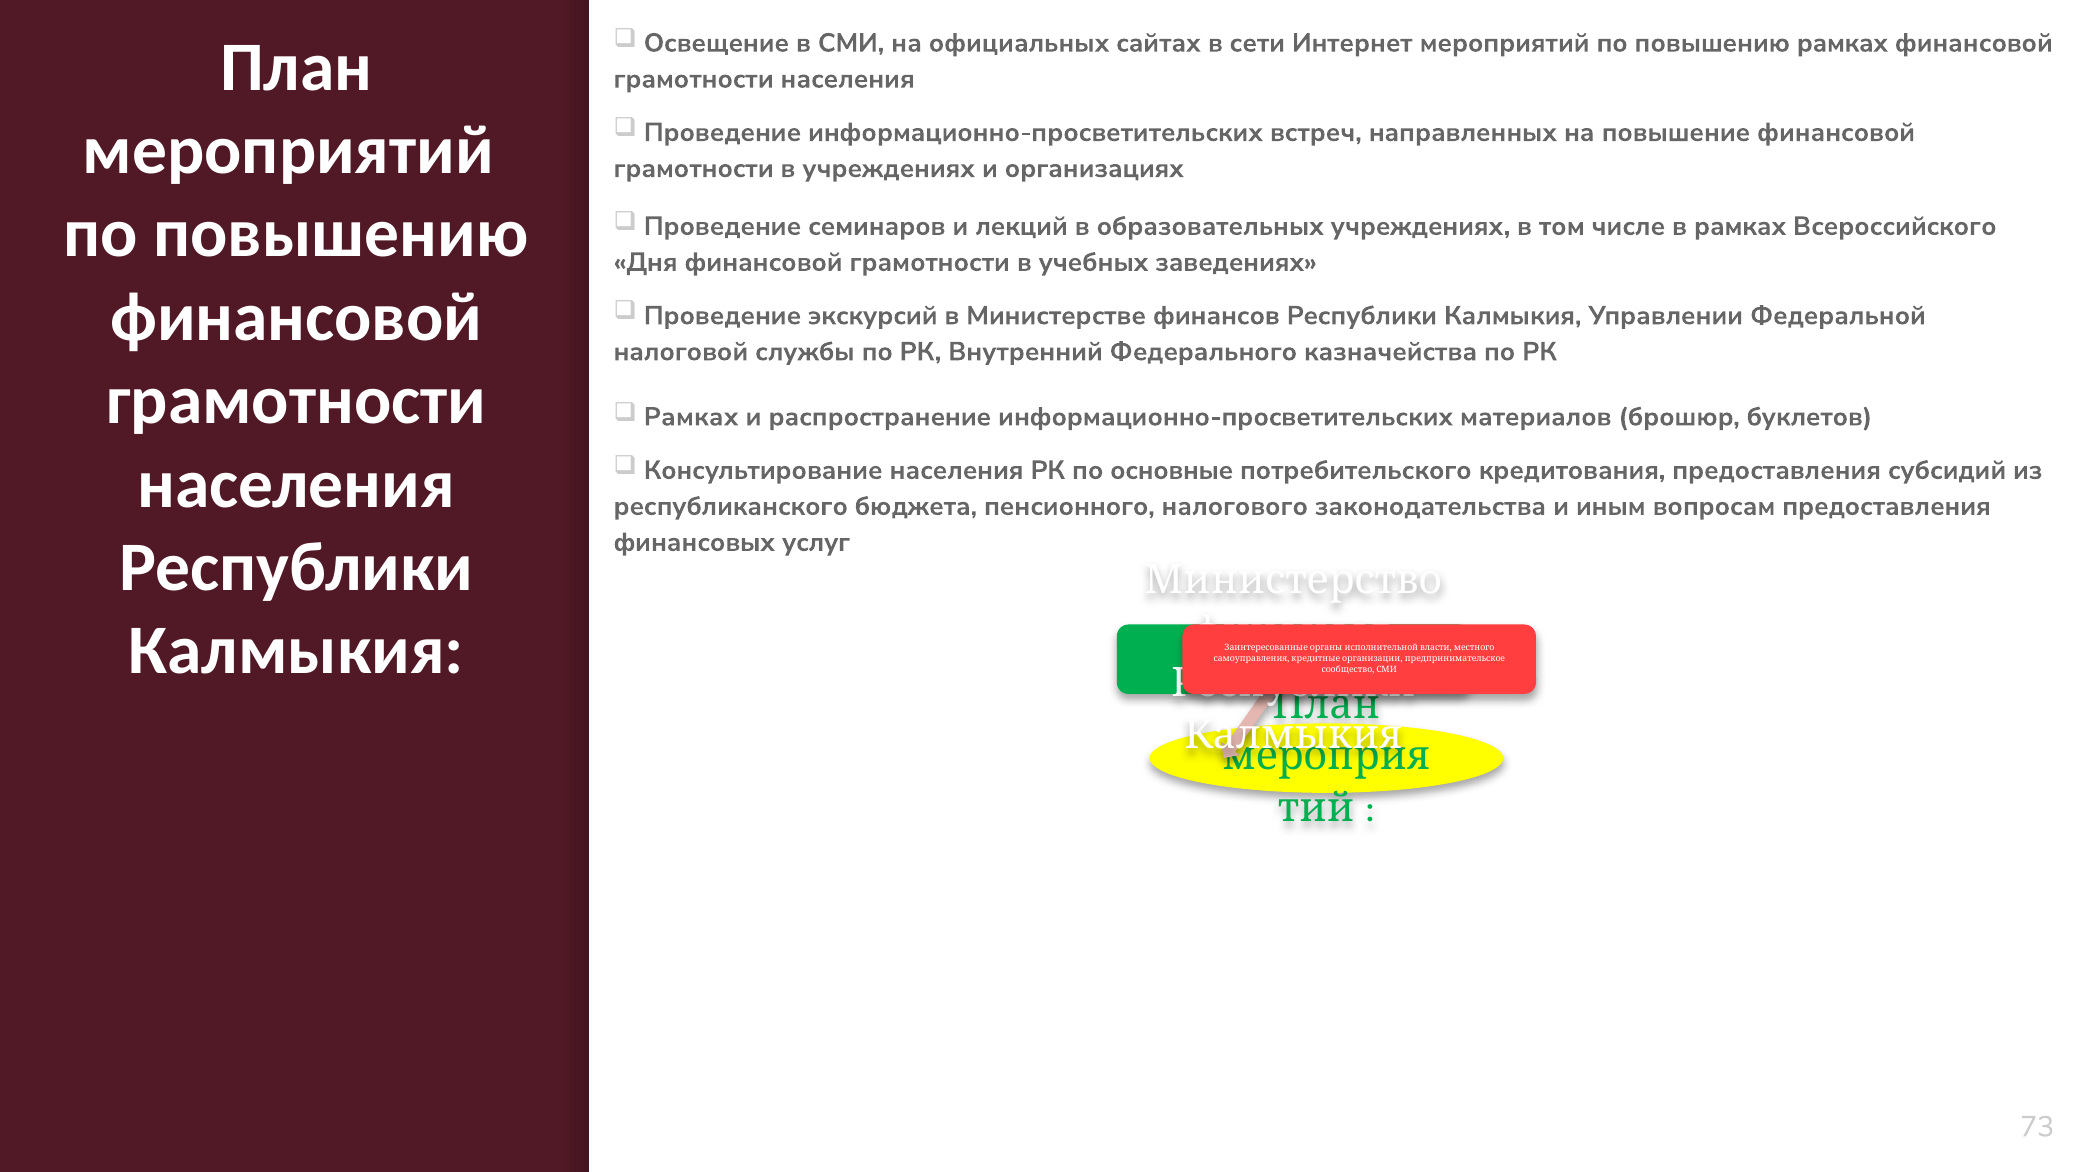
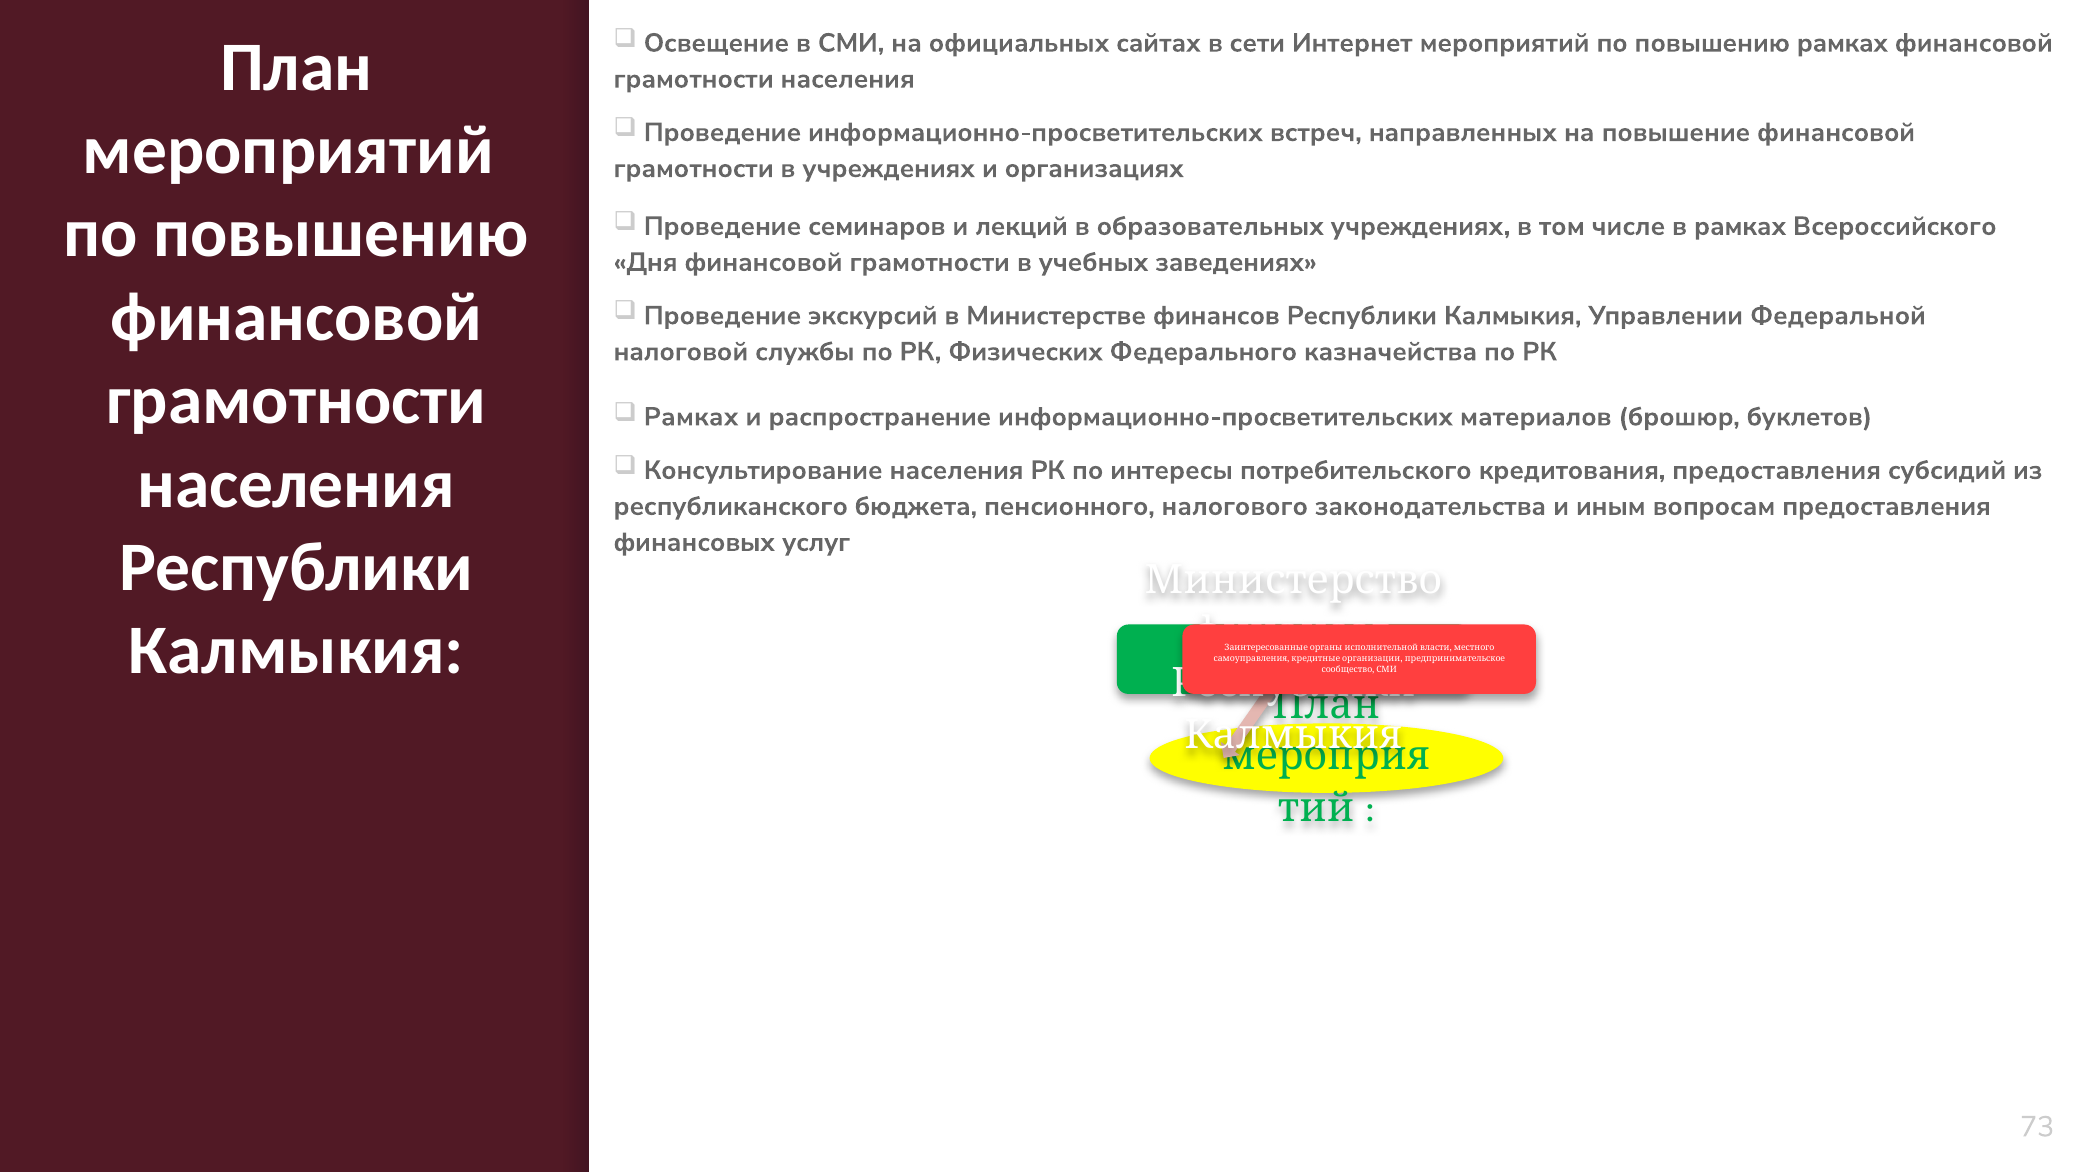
Внутренний: Внутренний -> Физических
основные: основные -> интересы
